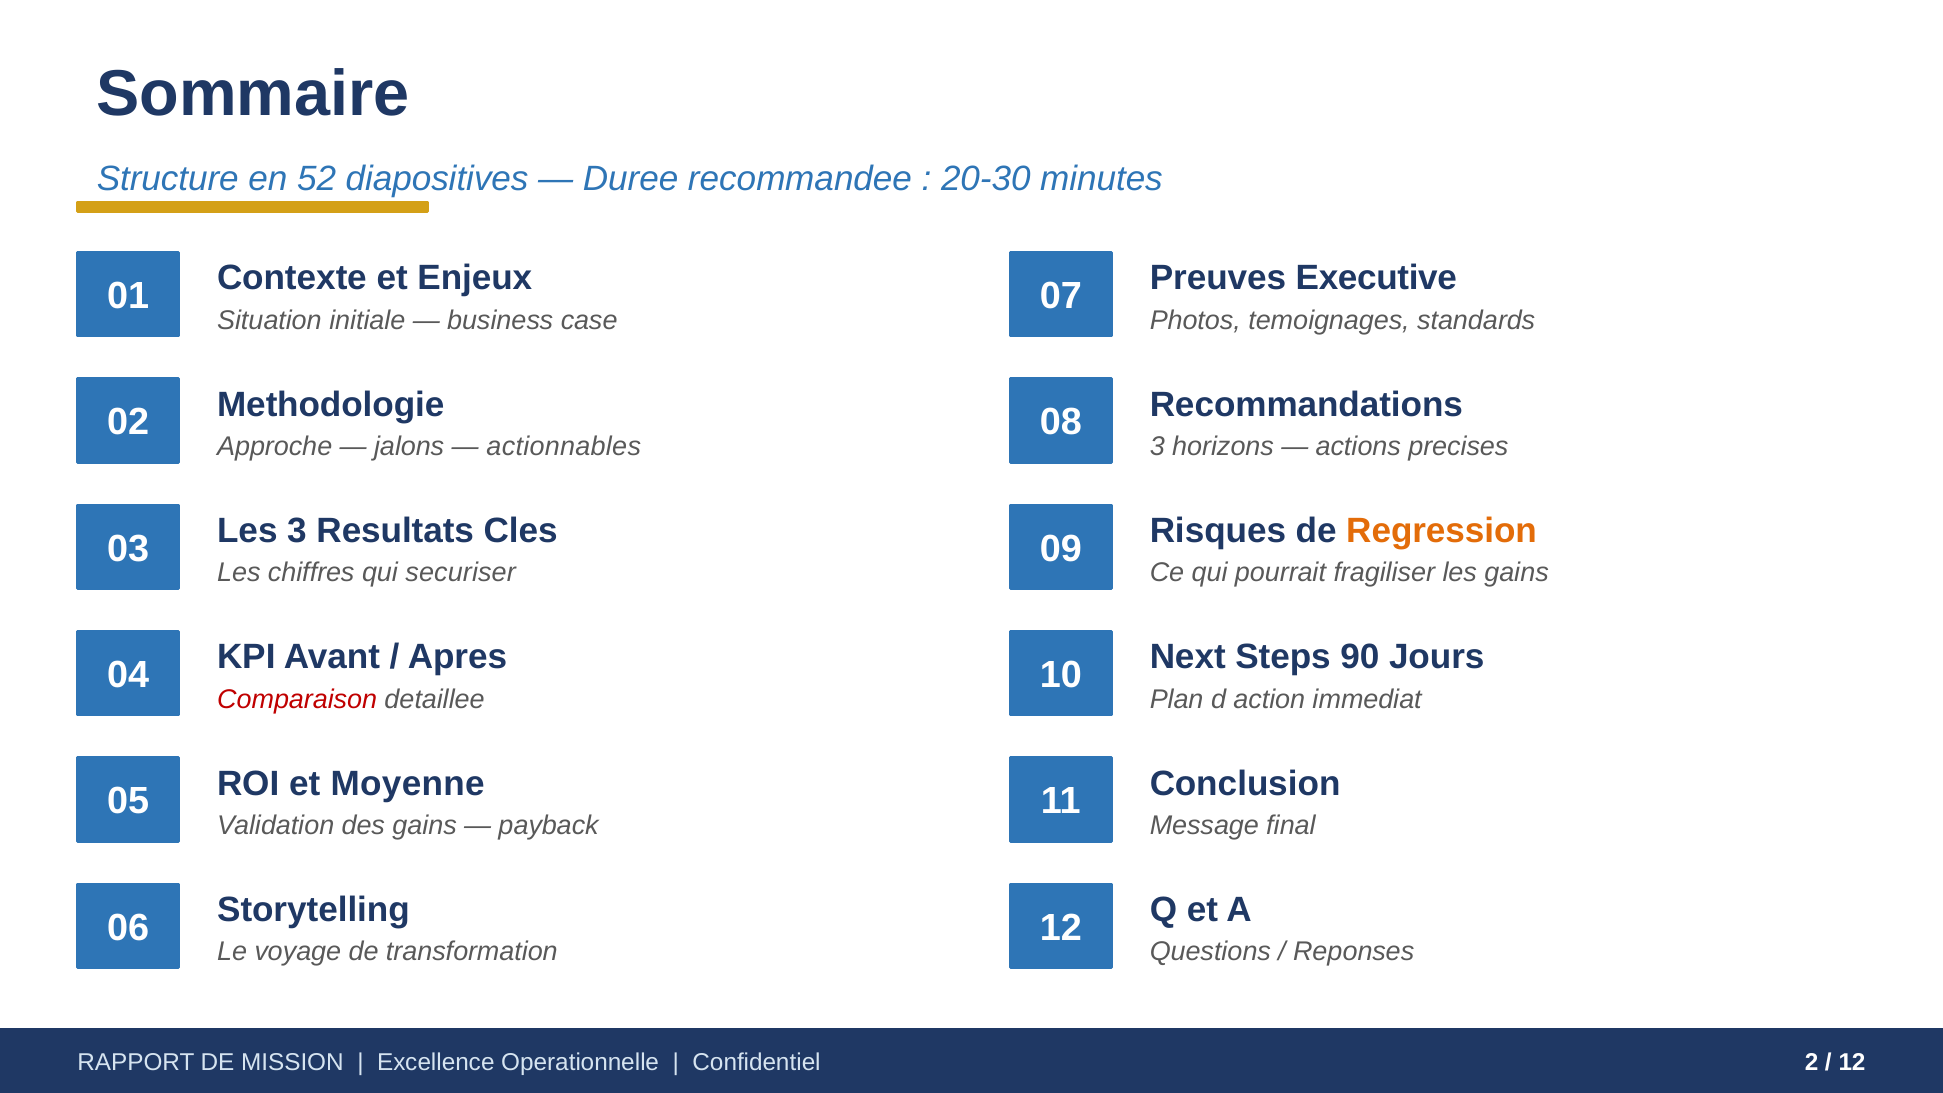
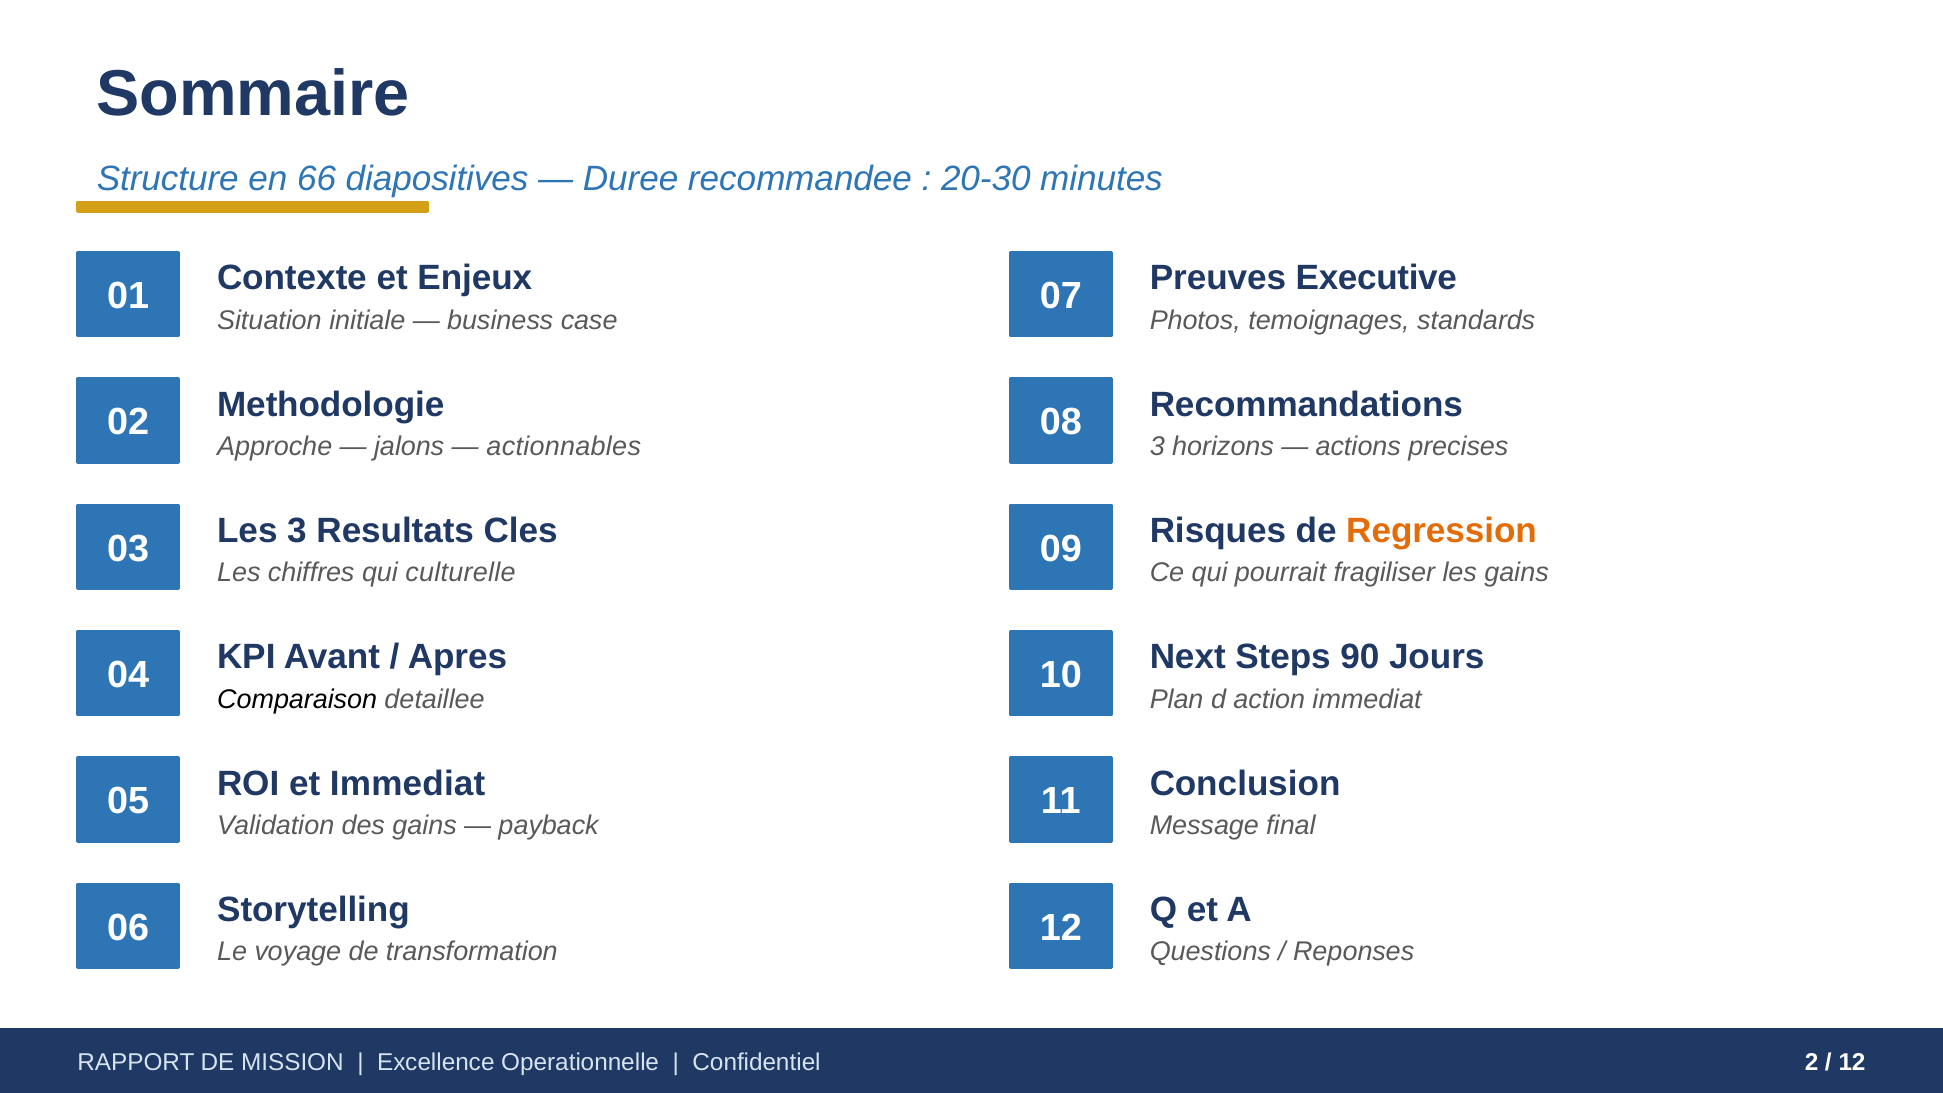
52: 52 -> 66
securiser: securiser -> culturelle
Comparaison colour: red -> black
et Moyenne: Moyenne -> Immediat
